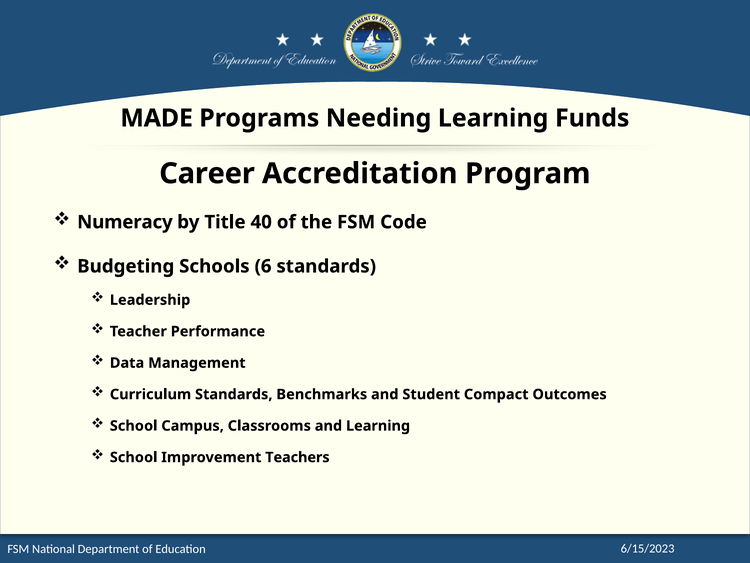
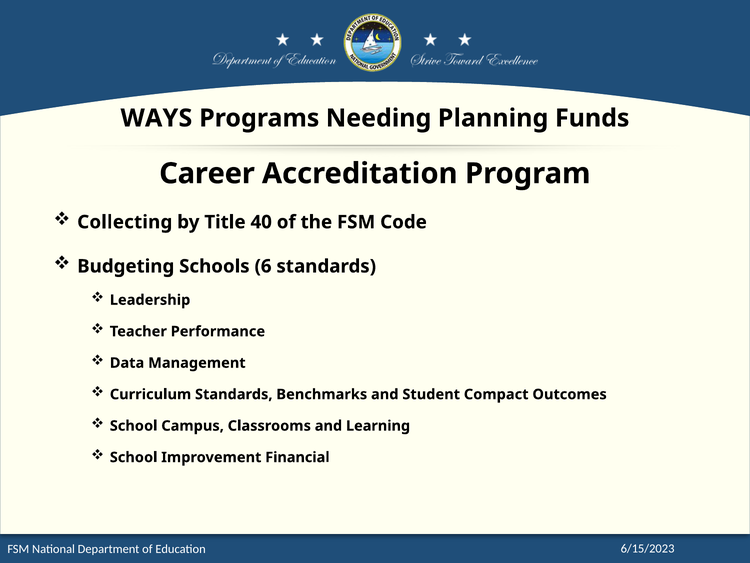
MADE: MADE -> WAYS
Needing Learning: Learning -> Planning
Numeracy: Numeracy -> Collecting
Teachers: Teachers -> Financial
